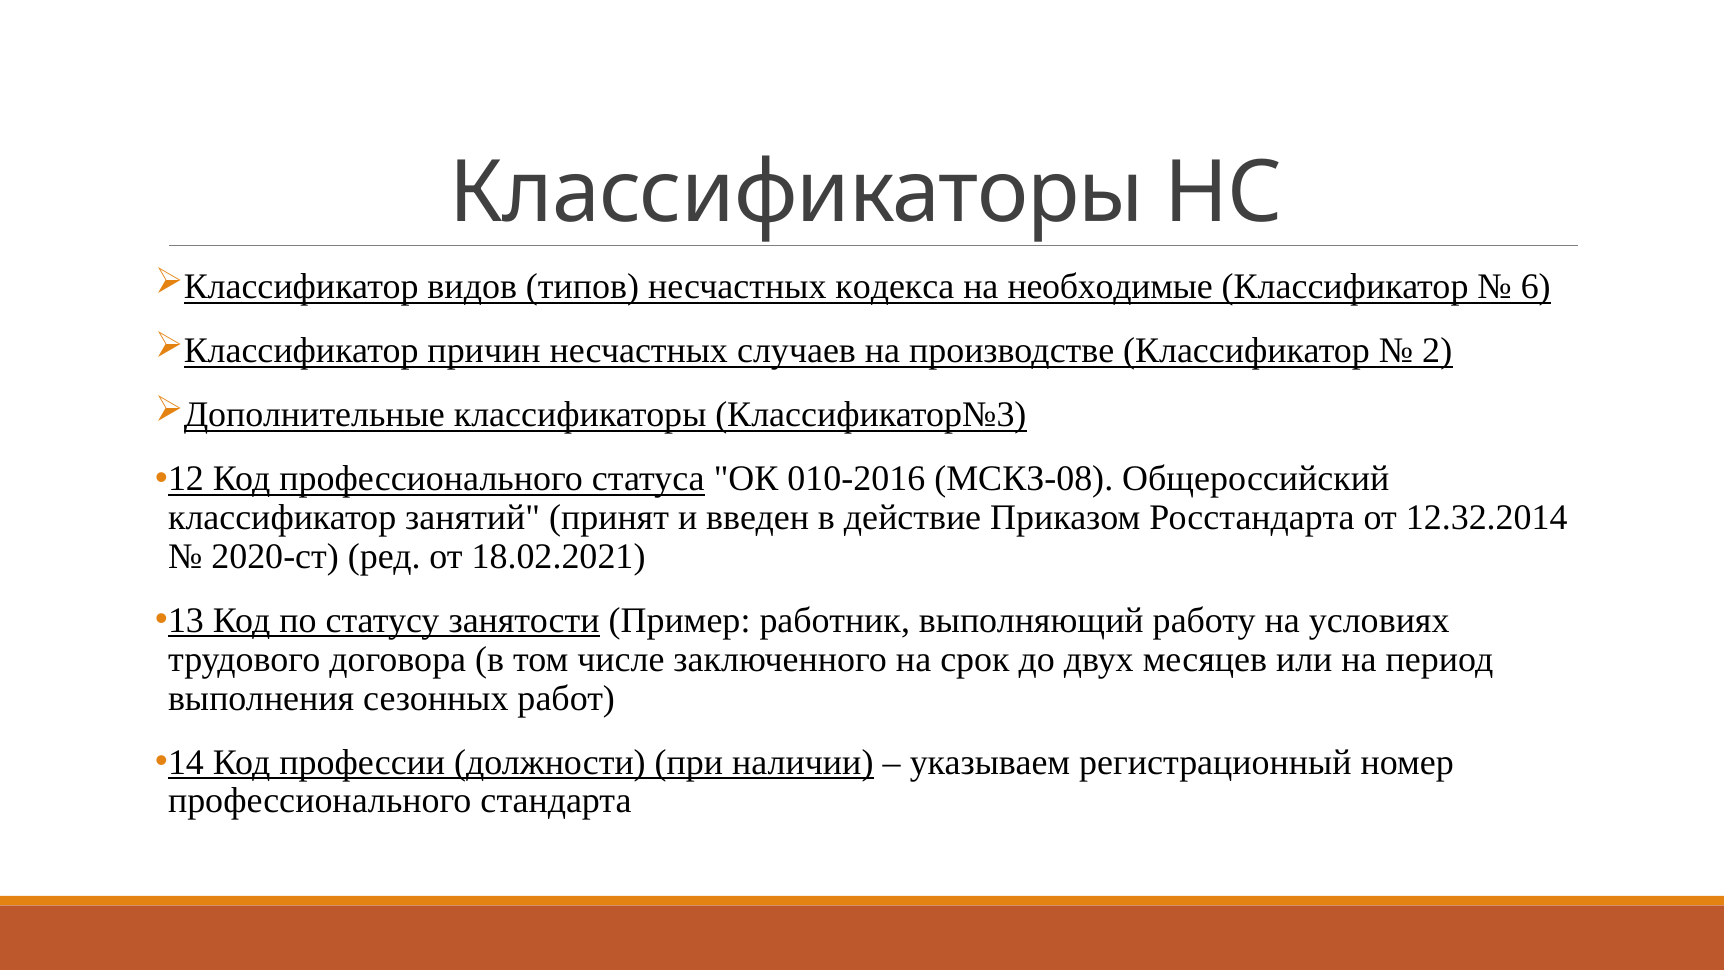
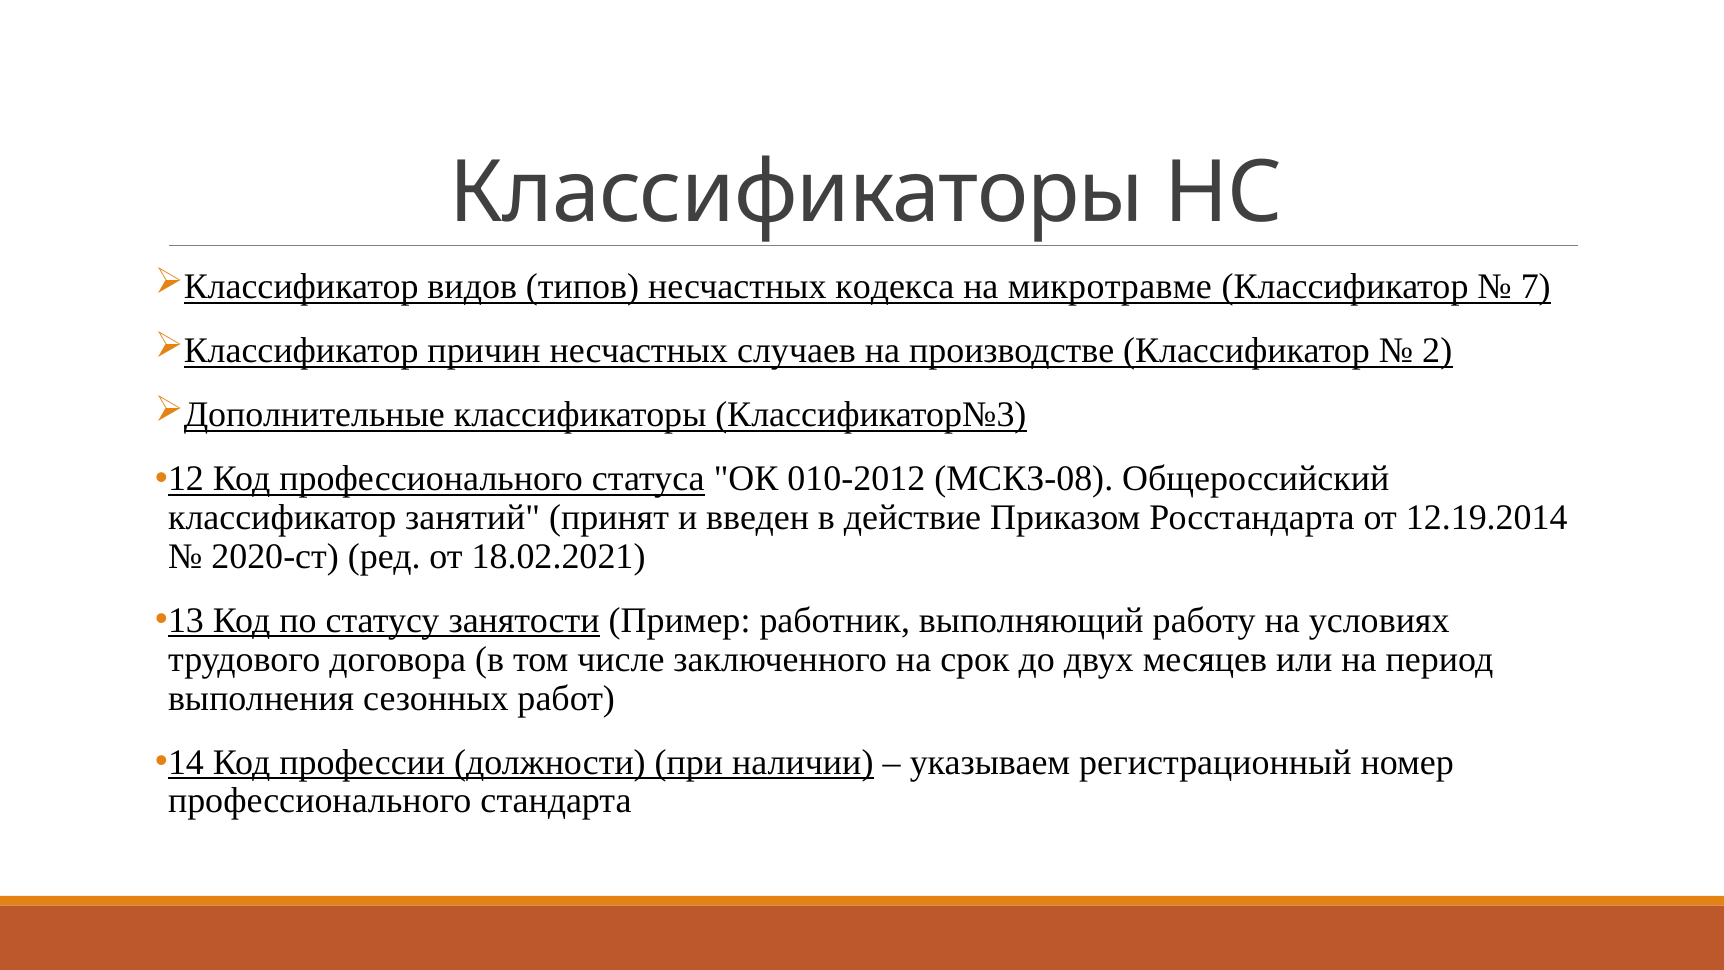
необходимые: необходимые -> микротравме
6: 6 -> 7
010-2016: 010-2016 -> 010-2012
12.32.2014: 12.32.2014 -> 12.19.2014
